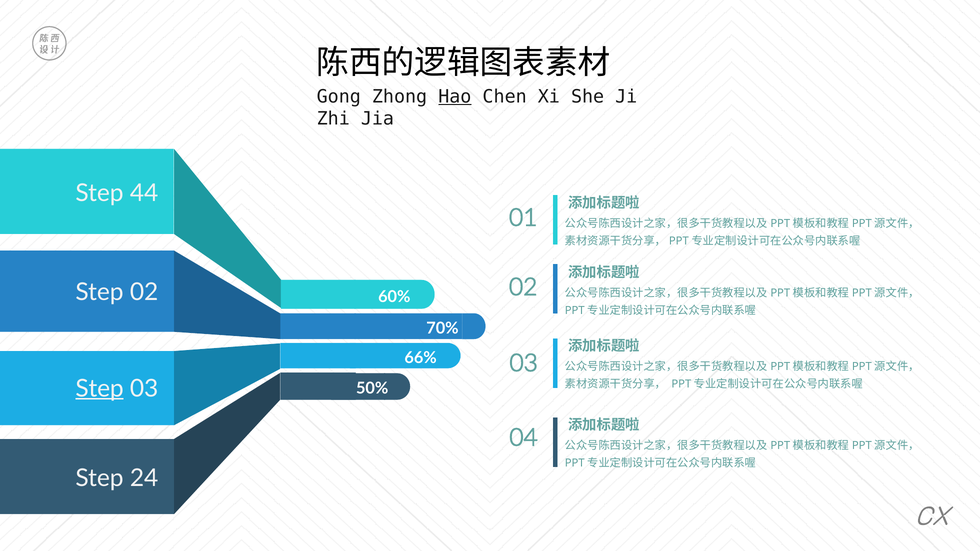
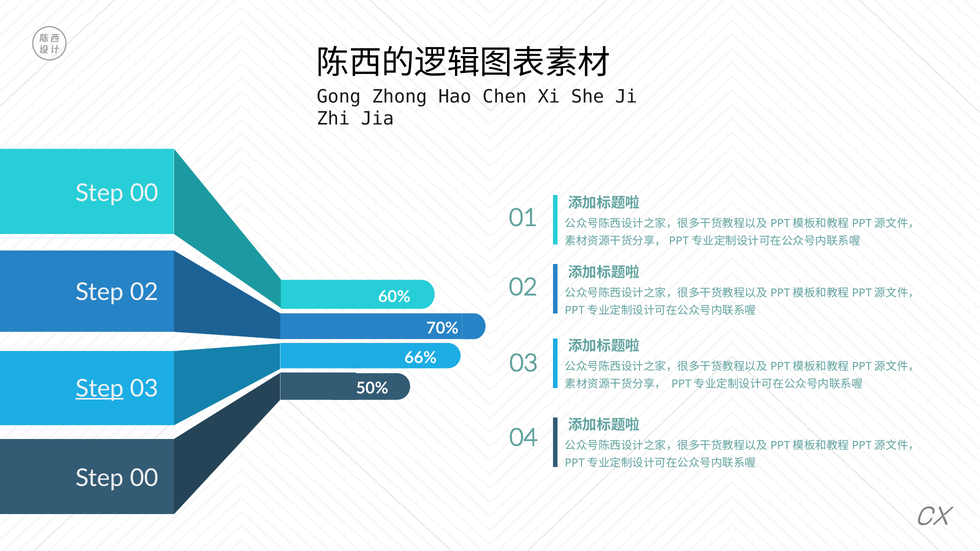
Hao underline: present -> none
44 at (144, 193): 44 -> 00
24 at (144, 478): 24 -> 00
